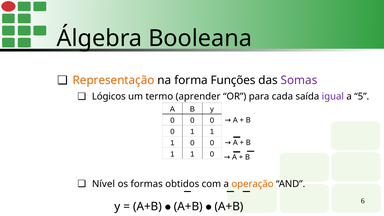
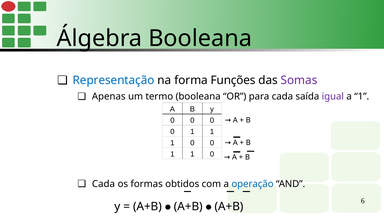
Representação colour: orange -> blue
Lógicos: Lógicos -> Apenas
termo aprender: aprender -> booleana
a 5: 5 -> 1
Nível at (103, 184): Nível -> Cada
operação colour: orange -> blue
